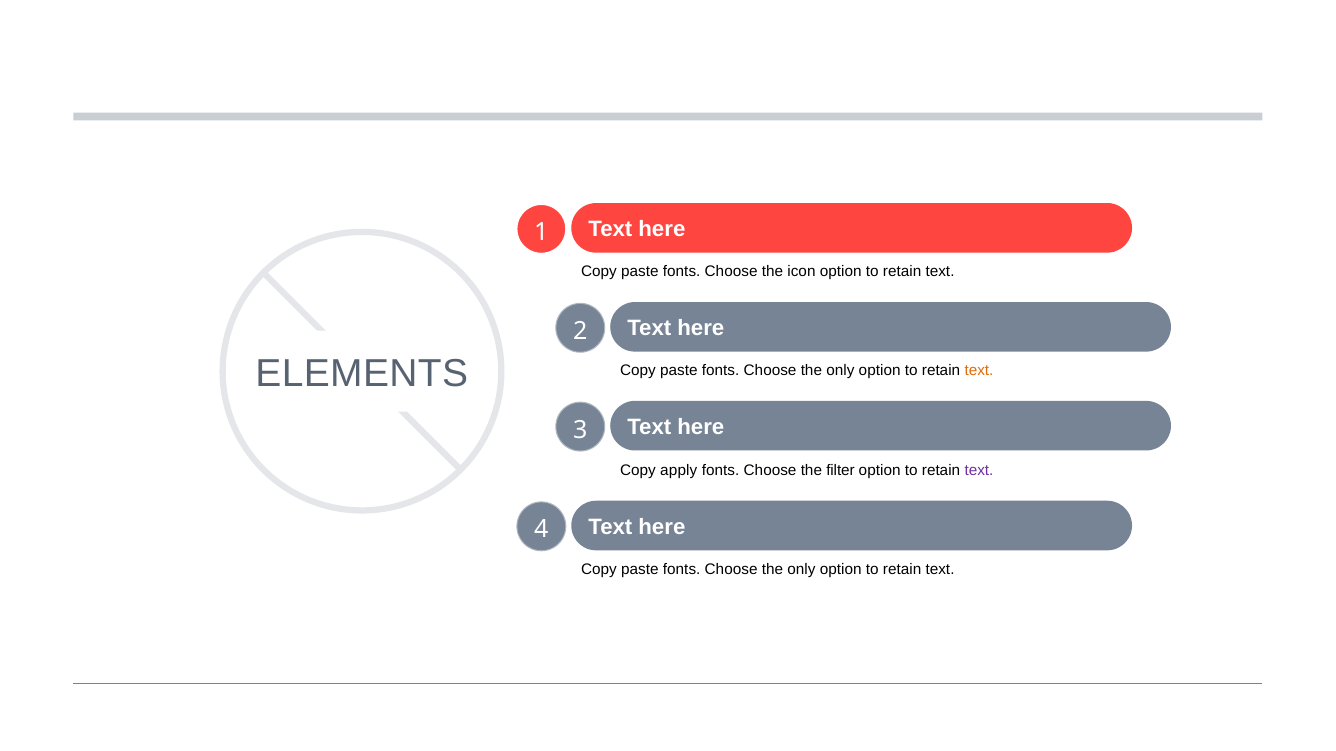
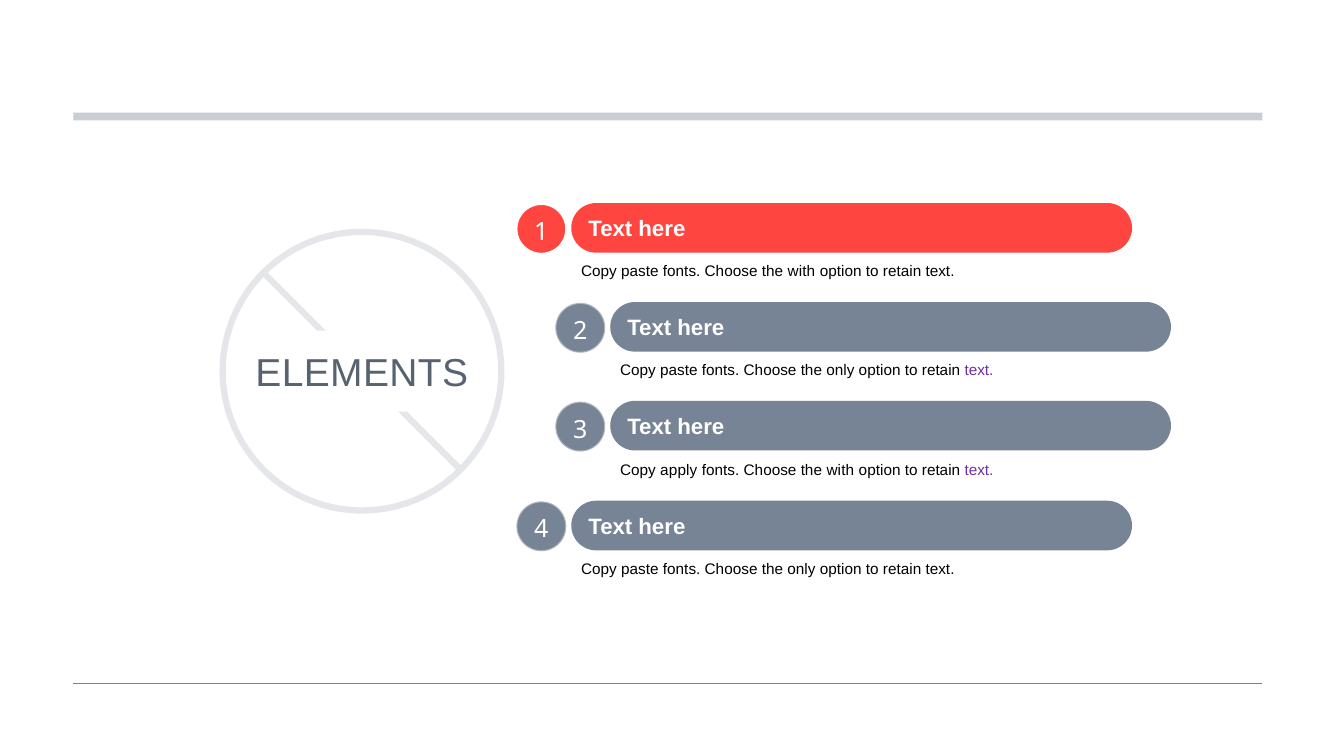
icon at (801, 272): icon -> with
text at (979, 371) colour: orange -> purple
filter at (840, 471): filter -> with
